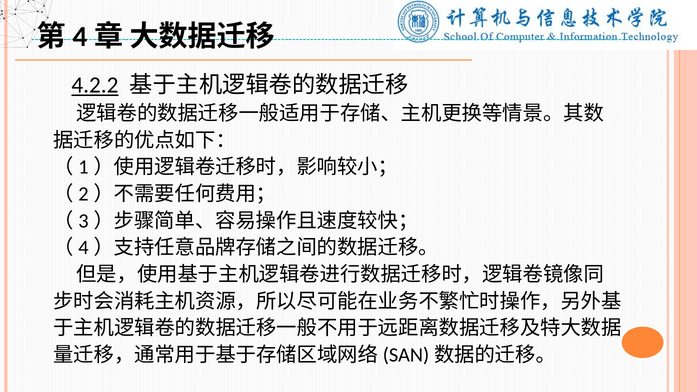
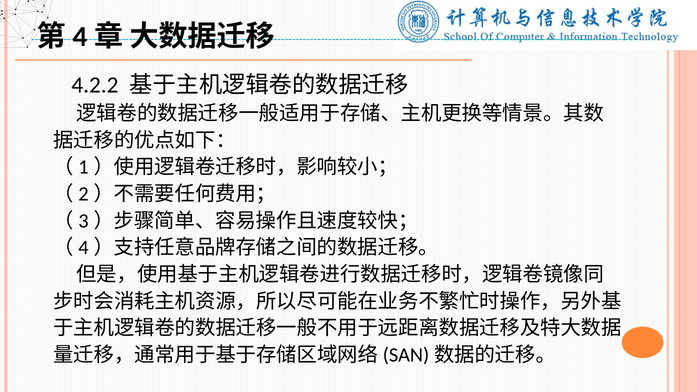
4.2.2 underline: present -> none
